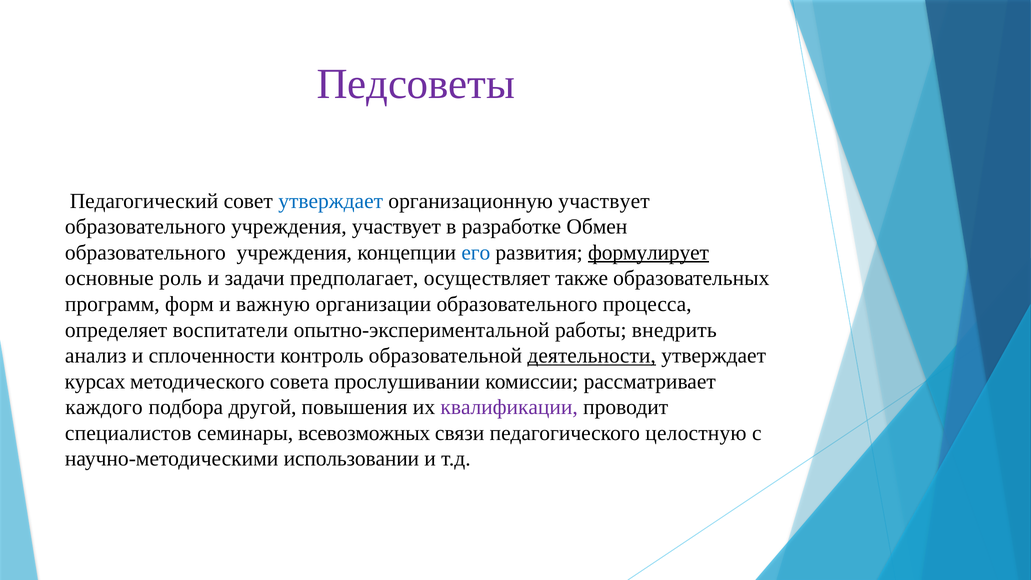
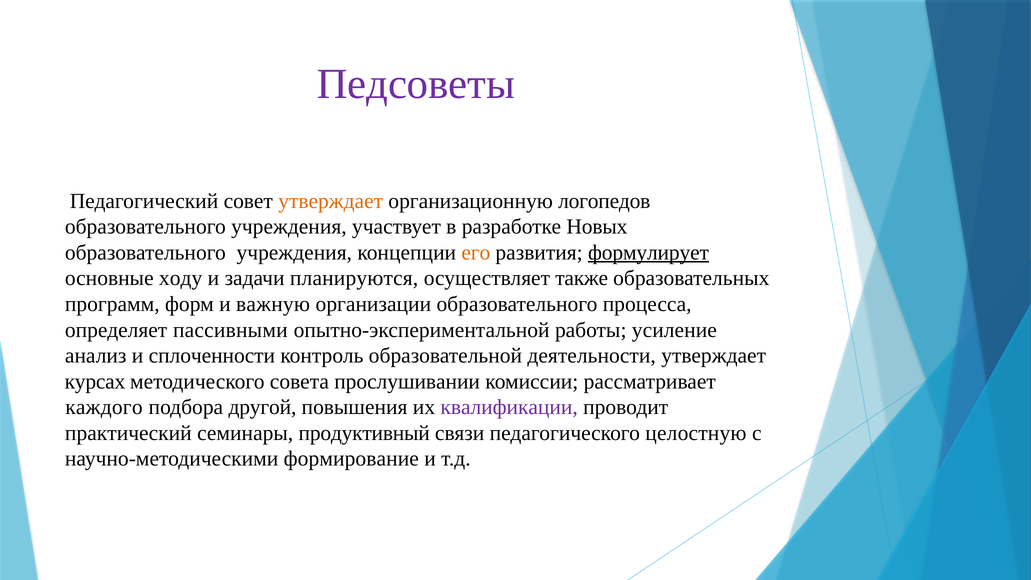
утверждает at (331, 201) colour: blue -> orange
организационную участвует: участвует -> логопедов
Обмен: Обмен -> Новых
его colour: blue -> orange
роль: роль -> ходу
предполагает: предполагает -> планируются
воспитатели: воспитатели -> пассивными
внедрить: внедрить -> усиление
деятельности underline: present -> none
специалистов: специалистов -> практический
всевозможных: всевозможных -> продуктивный
использовании: использовании -> формирование
